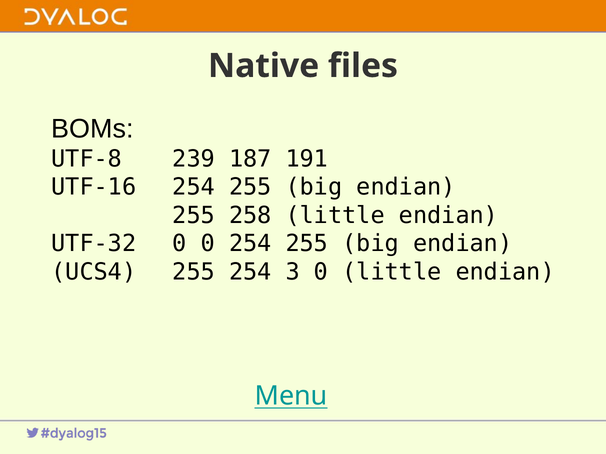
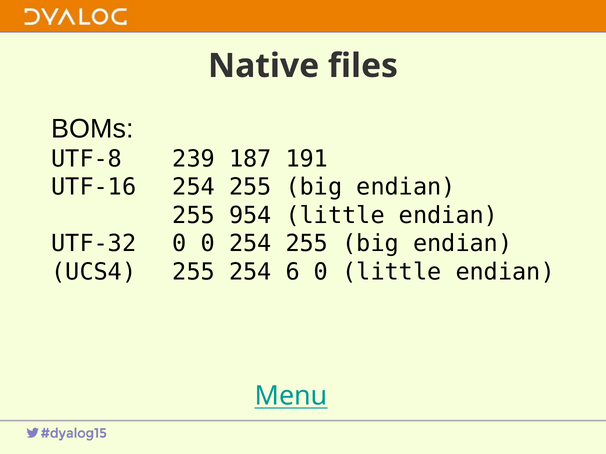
258: 258 -> 954
3: 3 -> 6
